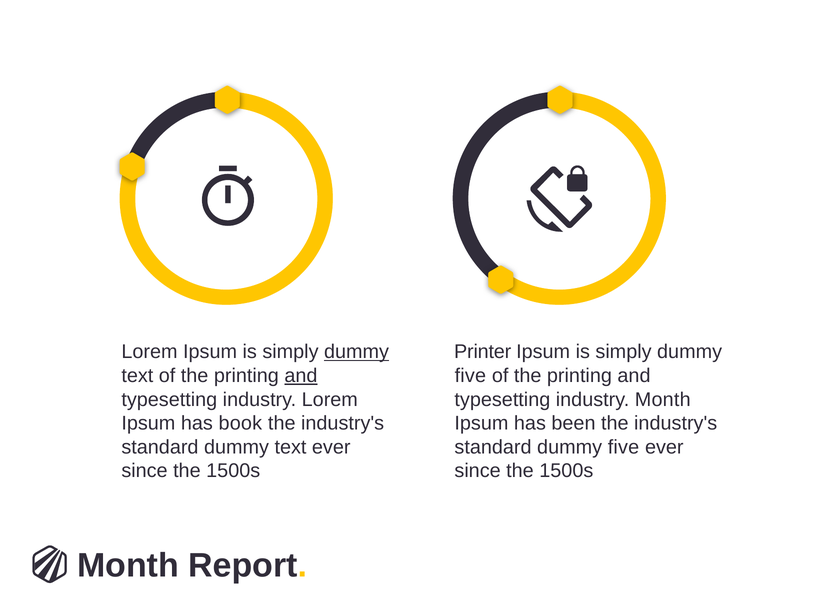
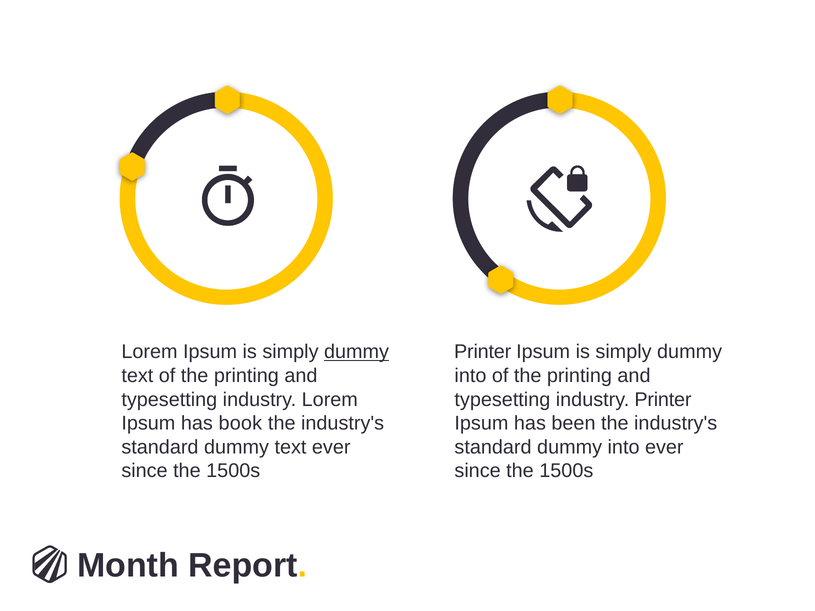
and at (301, 376) underline: present -> none
five at (470, 376): five -> into
industry Month: Month -> Printer
standard dummy five: five -> into
